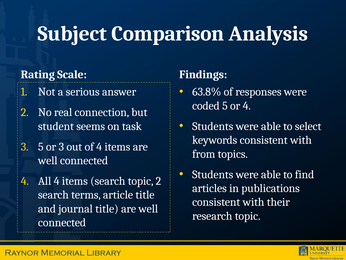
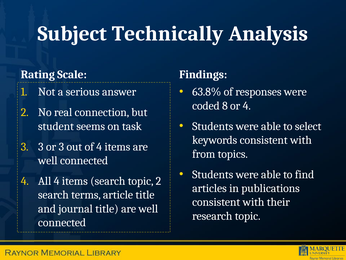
Comparison: Comparison -> Technically
coded 5: 5 -> 8
3 5: 5 -> 3
